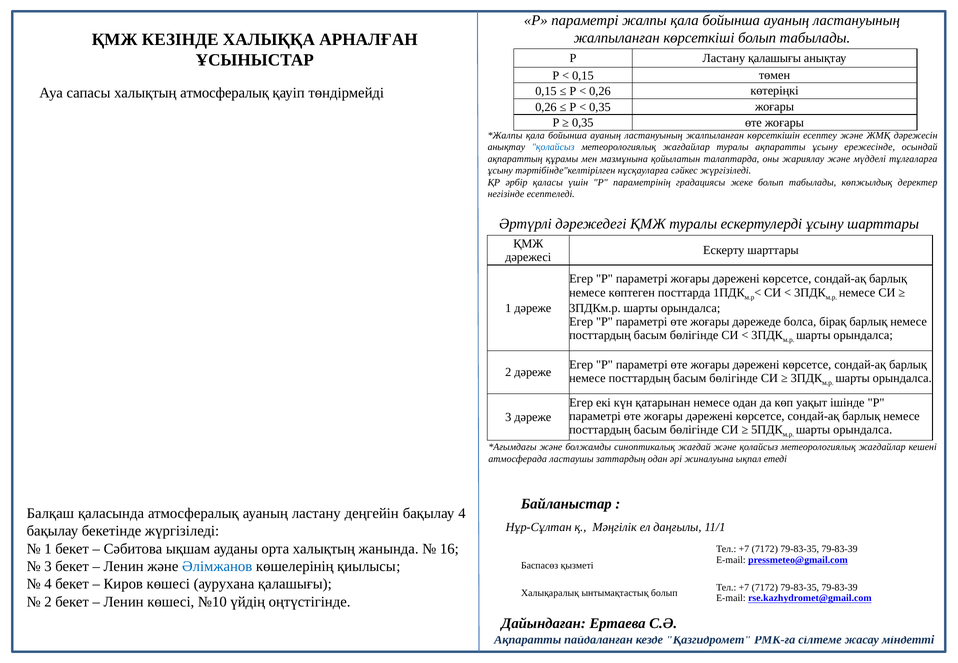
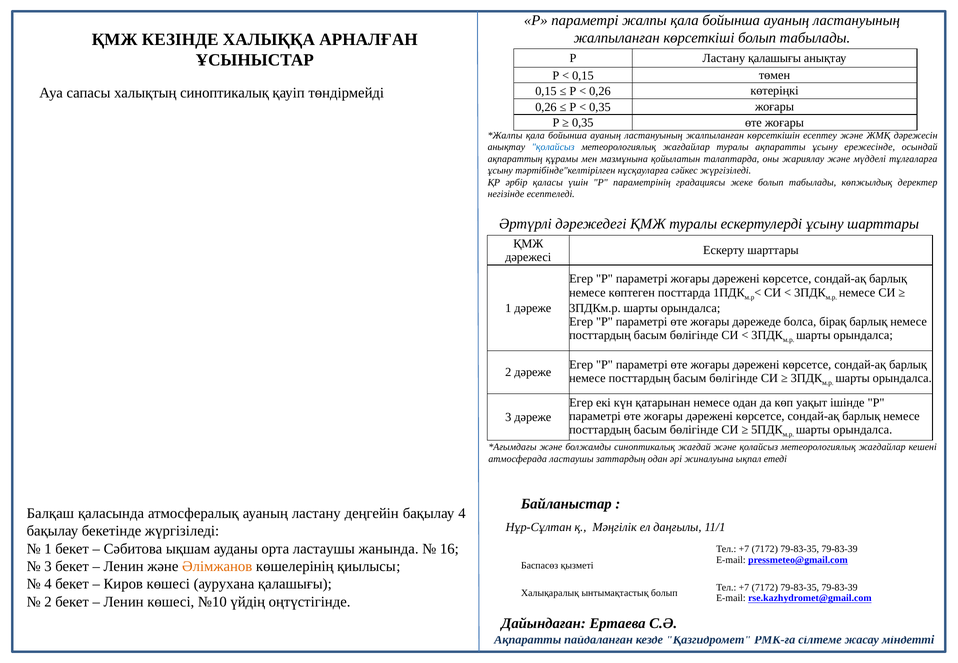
халықтың атмосфералық: атмосфералық -> синоптикалық
орта халықтың: халықтың -> ластаушы
Әлімжанов colour: blue -> orange
